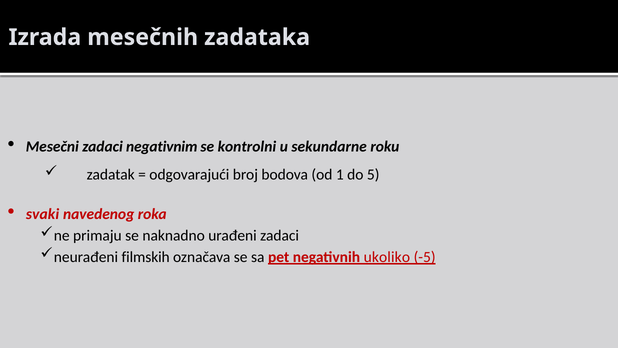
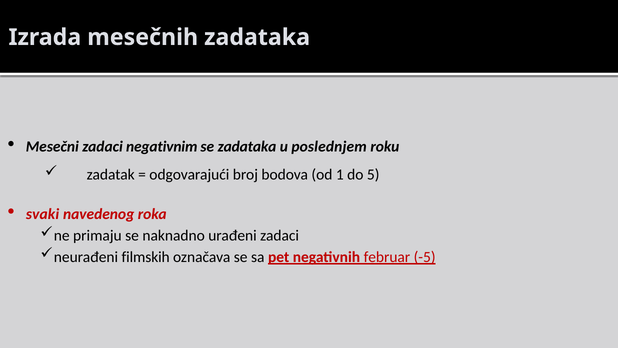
se kontrolni: kontrolni -> zadataka
sekundarne: sekundarne -> poslednjem
ukoliko: ukoliko -> februar
